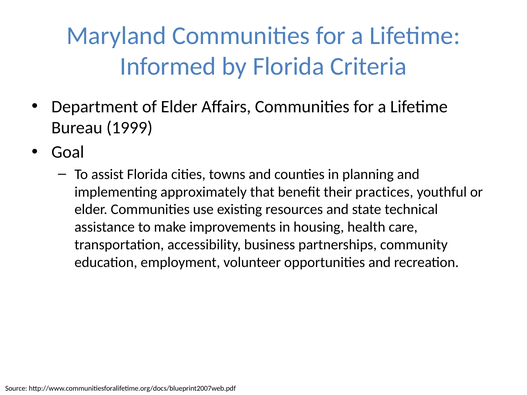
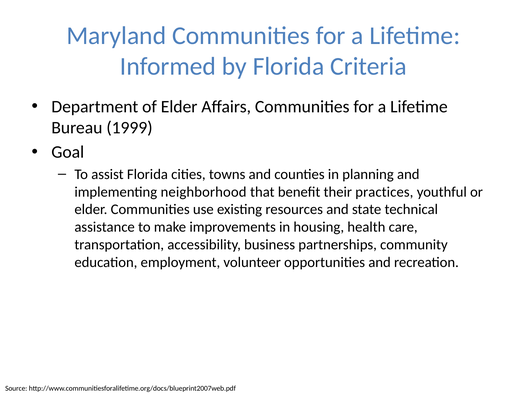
approximately: approximately -> neighborhood
